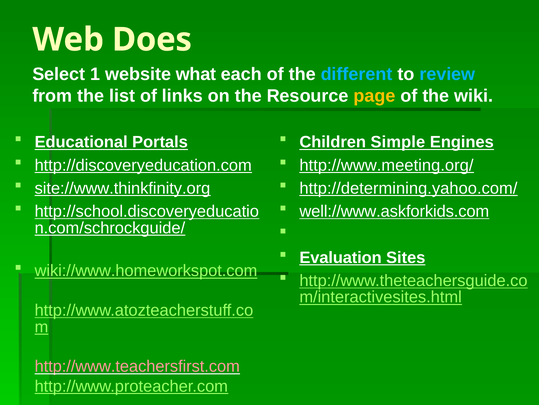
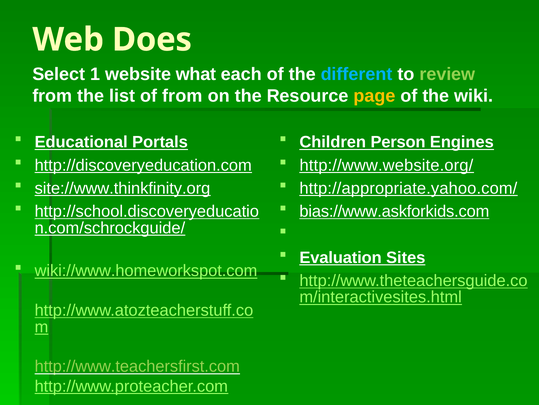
review colour: light blue -> light green
of links: links -> from
Simple: Simple -> Person
http://www.meeting.org/: http://www.meeting.org/ -> http://www.website.org/
http://determining.yahoo.com/: http://determining.yahoo.com/ -> http://appropriate.yahoo.com/
well://www.askforkids.com: well://www.askforkids.com -> bias://www.askforkids.com
http://www.teachersfirst.com colour: pink -> light green
